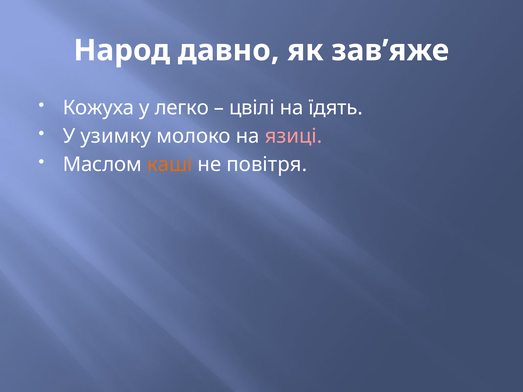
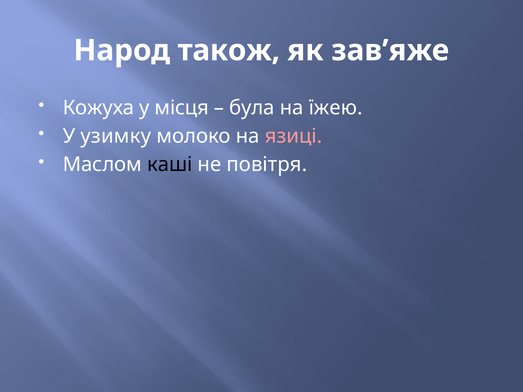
давно: давно -> також
легко: легко -> місця
цвілі: цвілі -> була
їдять: їдять -> їжею
каші colour: orange -> black
